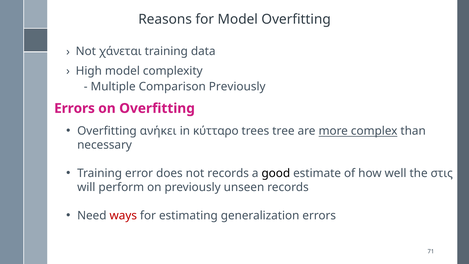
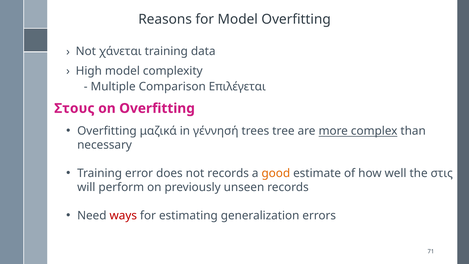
Comparison Previously: Previously -> Επιλέγεται
Errors at (75, 108): Errors -> Στους
ανήκει: ανήκει -> μαζικά
κύτταρο: κύτταρο -> γέννησή
good colour: black -> orange
